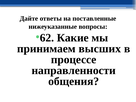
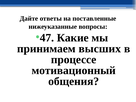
62: 62 -> 47
направленности: направленности -> мотивационный
